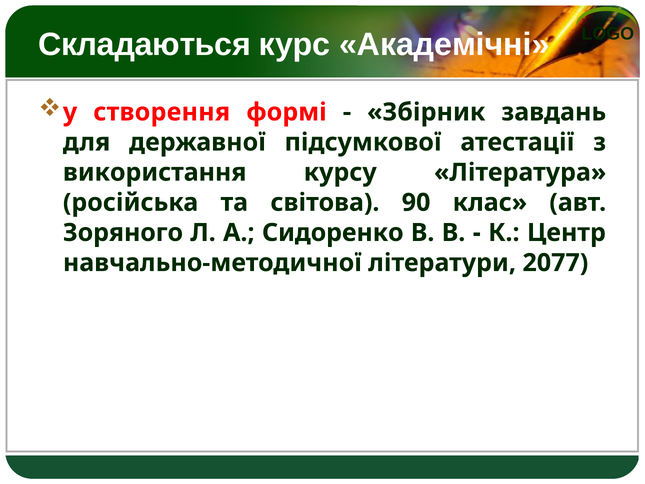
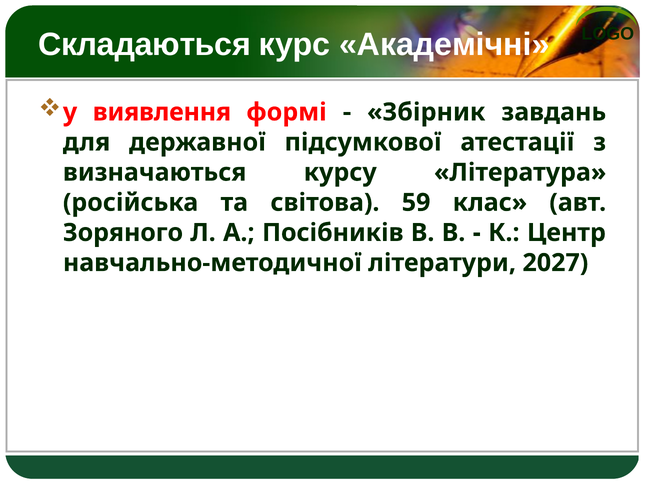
створення: створення -> виявлення
використання: використання -> визначаються
90: 90 -> 59
Сидоренко: Сидоренко -> Посібників
2077: 2077 -> 2027
